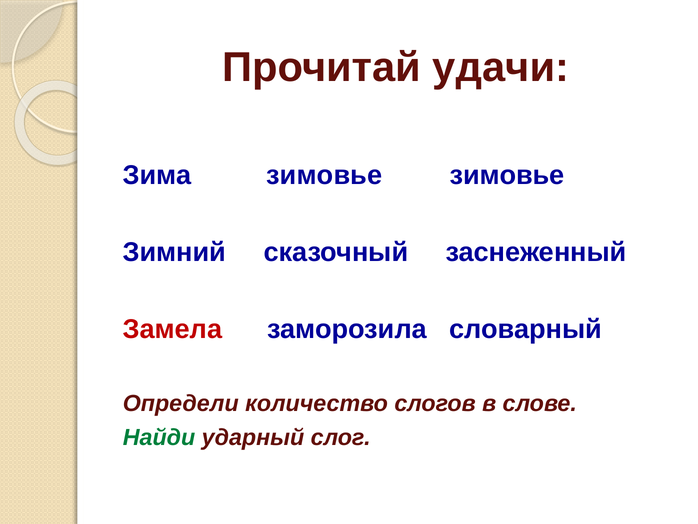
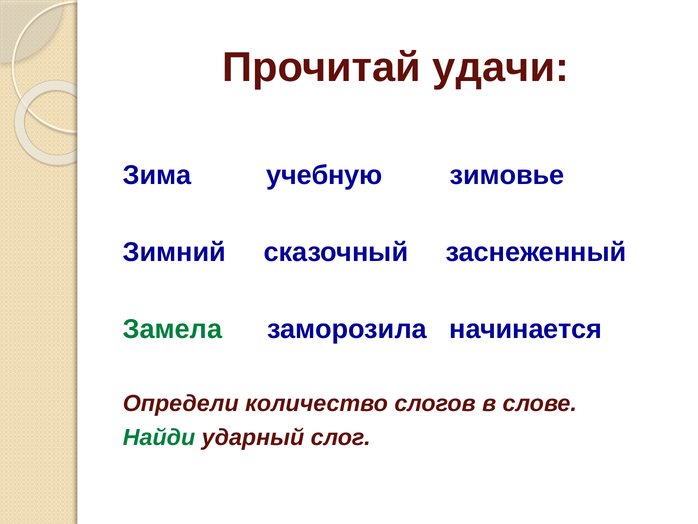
Зима зимовье: зимовье -> учебную
Замела colour: red -> green
словарный: словарный -> начинается
